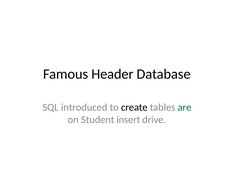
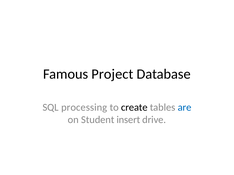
Header: Header -> Project
introduced: introduced -> processing
are colour: green -> blue
